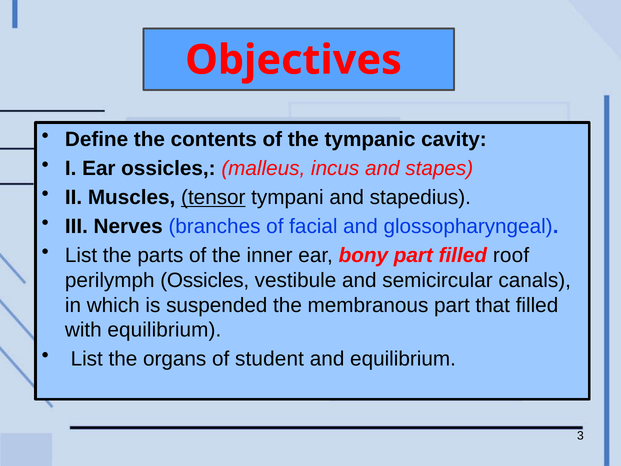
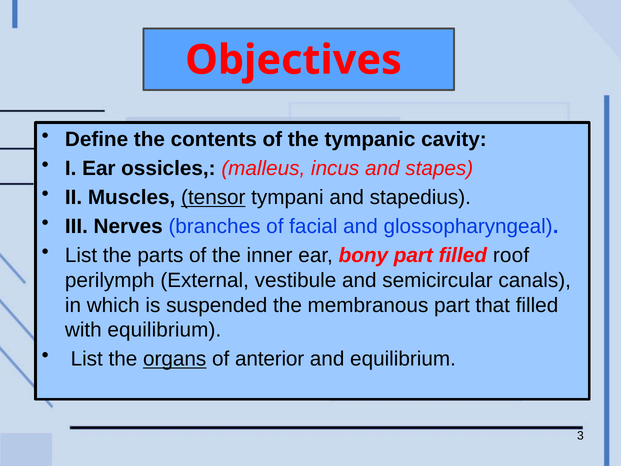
perilymph Ossicles: Ossicles -> External
organs underline: none -> present
student: student -> anterior
